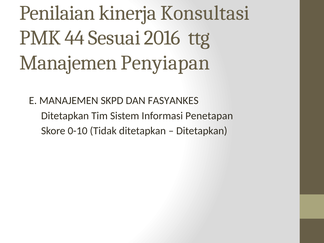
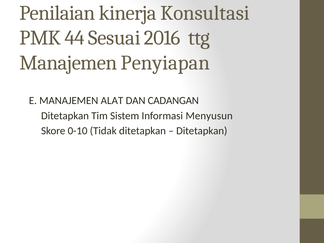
SKPD: SKPD -> ALAT
FASYANKES: FASYANKES -> CADANGAN
Penetapan: Penetapan -> Menyusun
